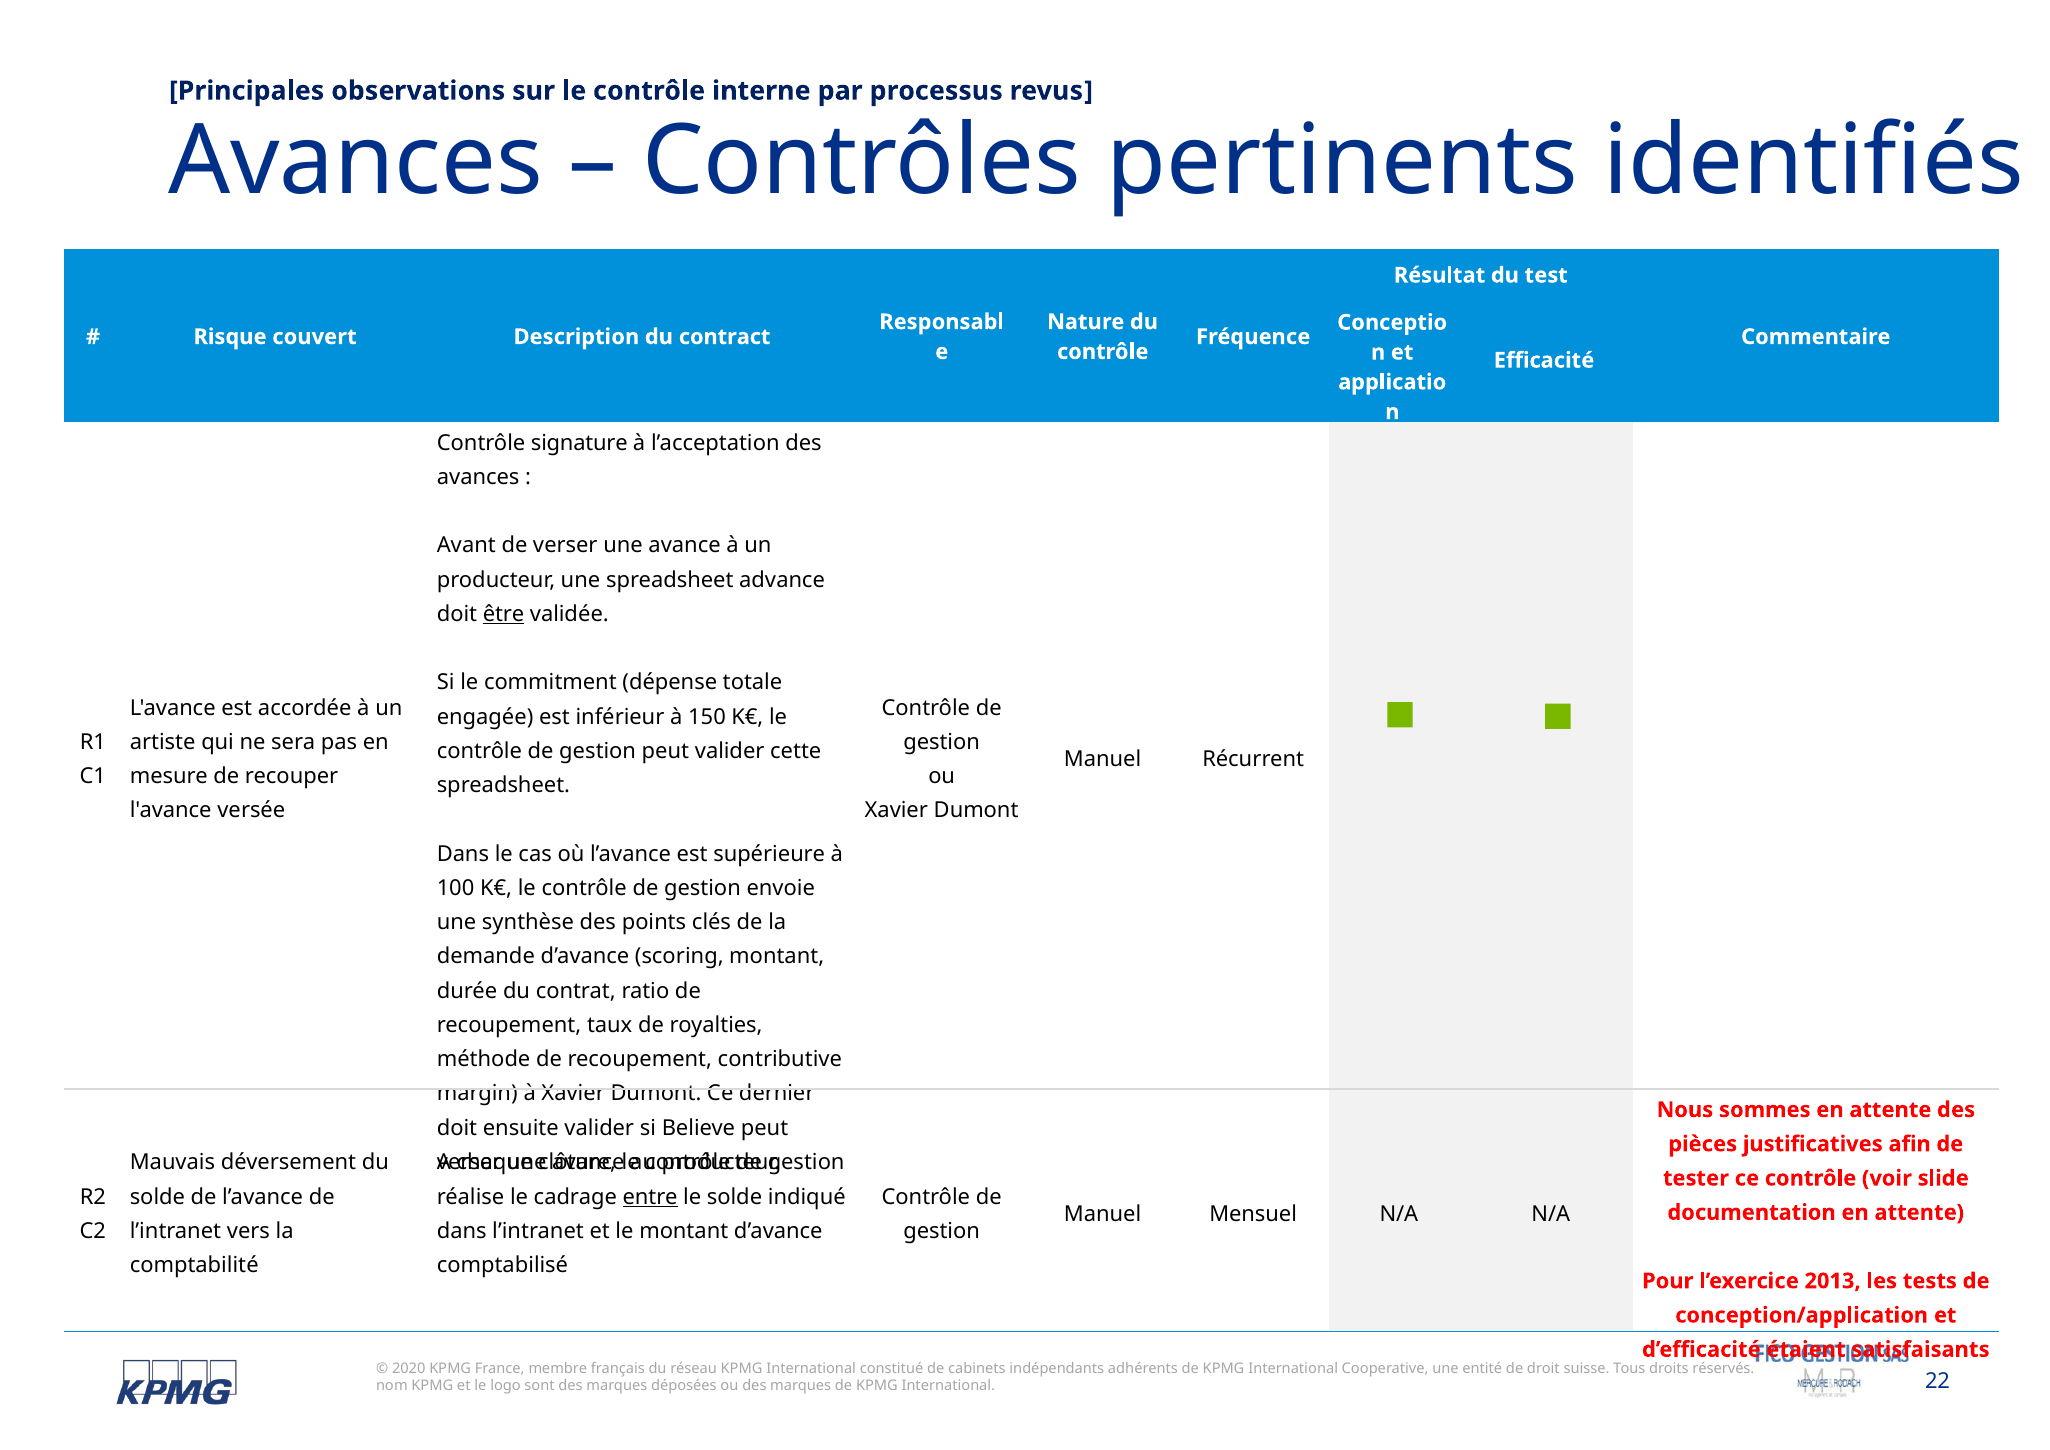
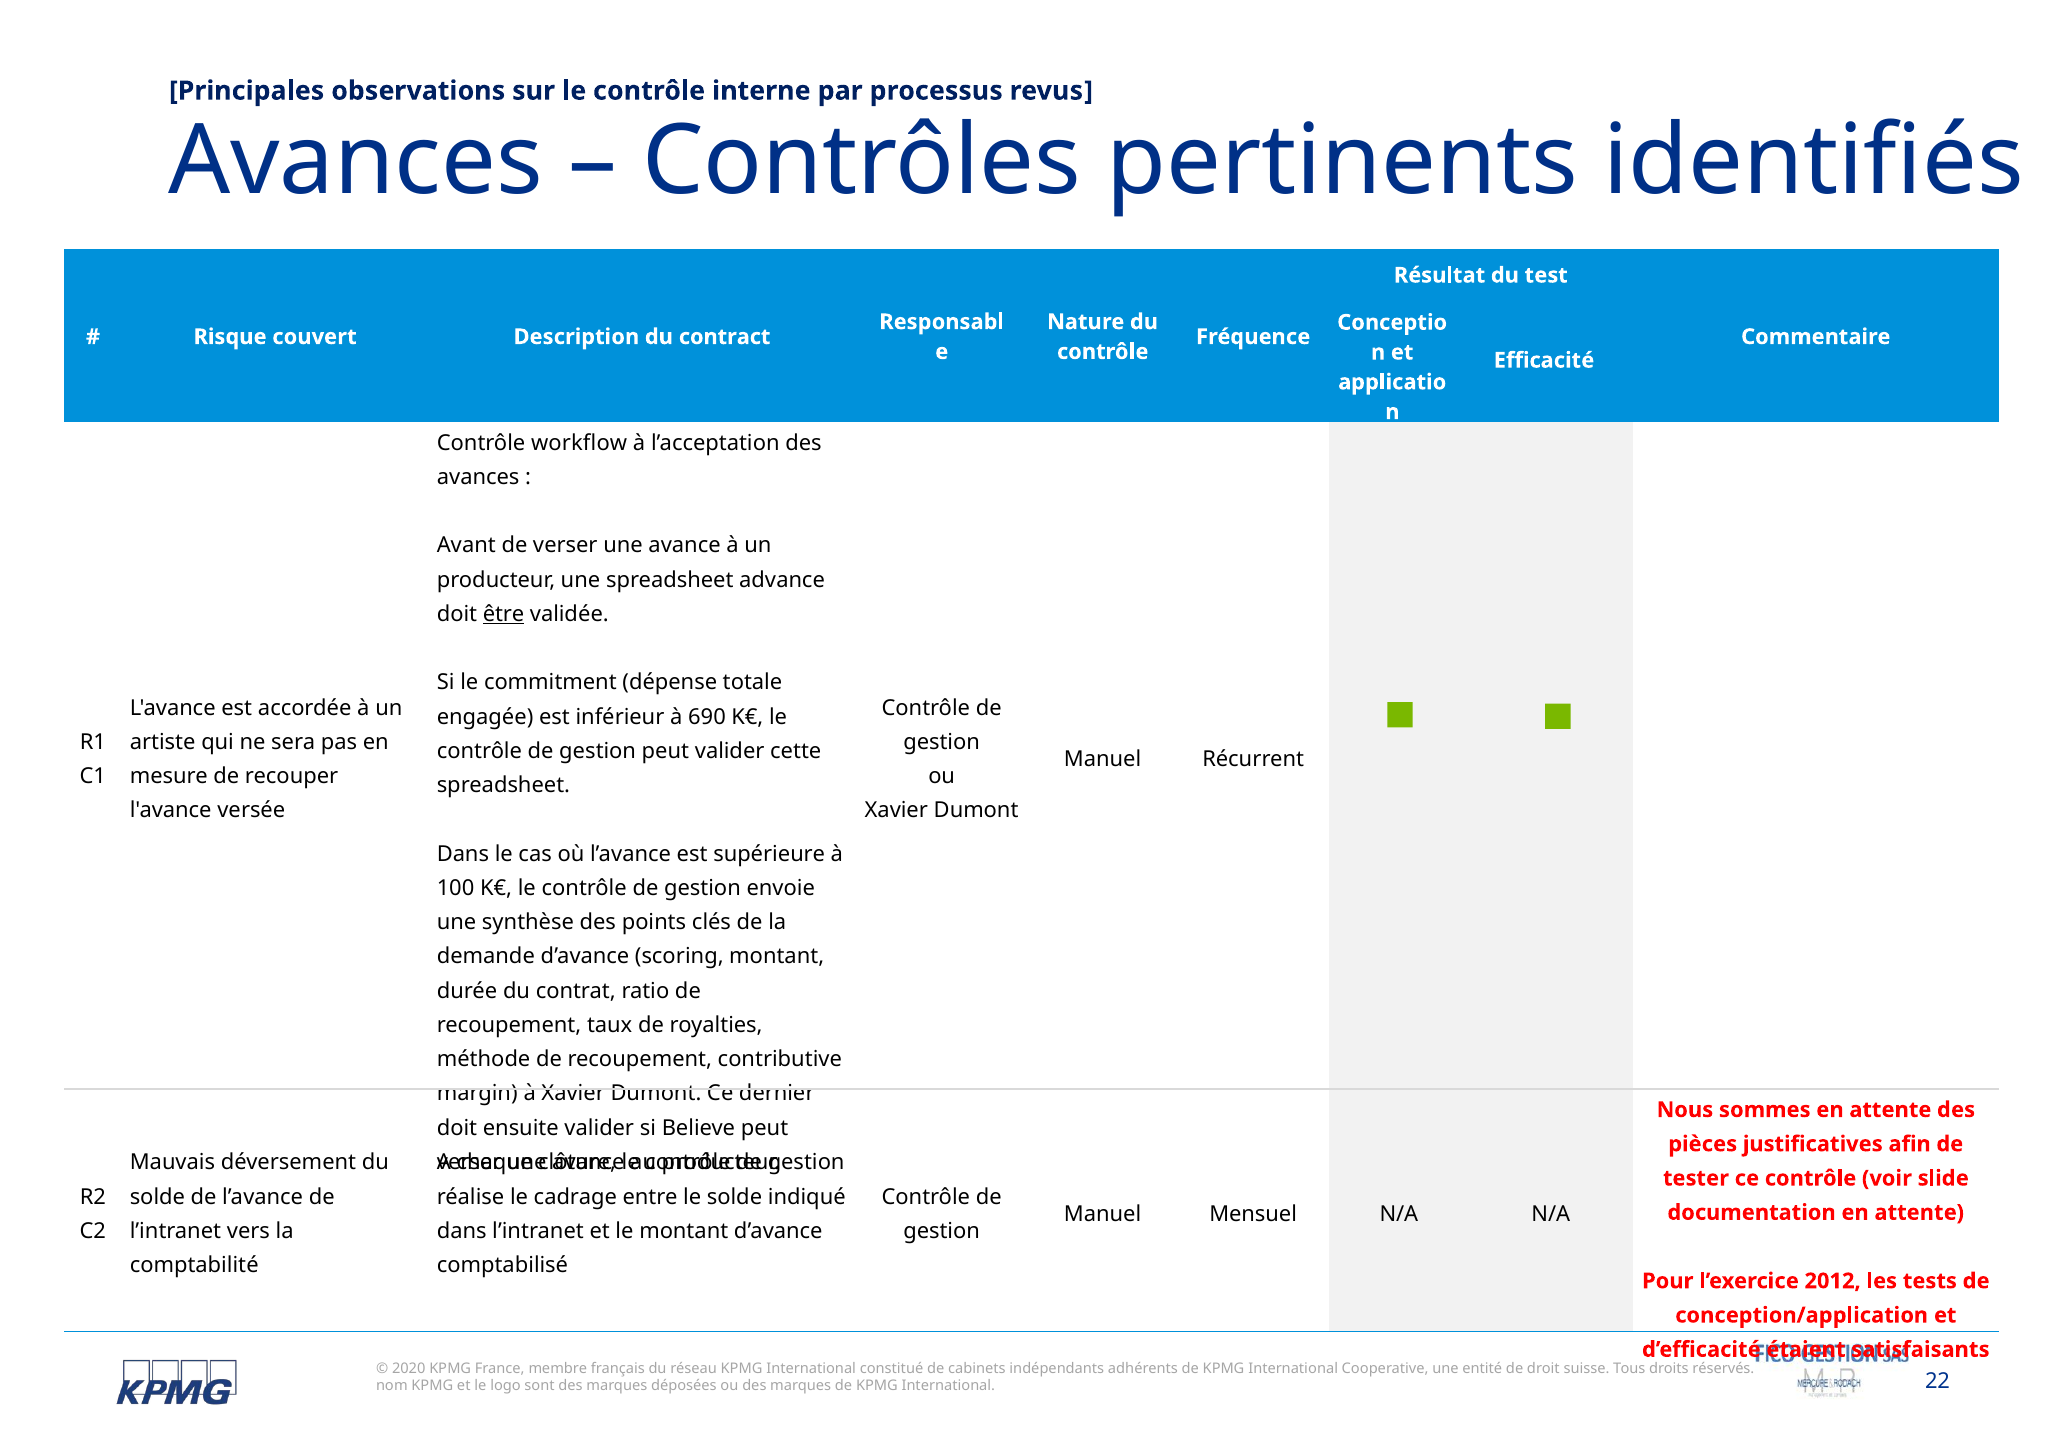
signature: signature -> workflow
150: 150 -> 690
entre underline: present -> none
2013: 2013 -> 2012
